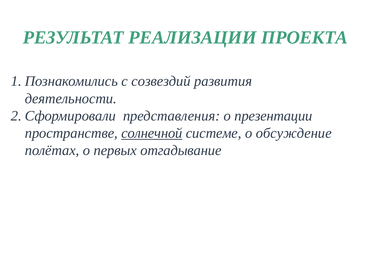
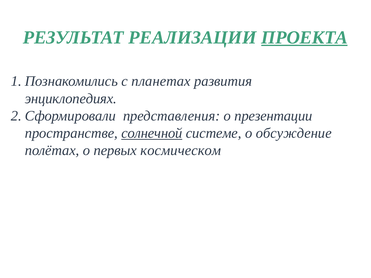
ПРОЕКТА underline: none -> present
созвездий: созвездий -> планетах
деятельности: деятельности -> энциклопедиях
отгадывание: отгадывание -> космическом
